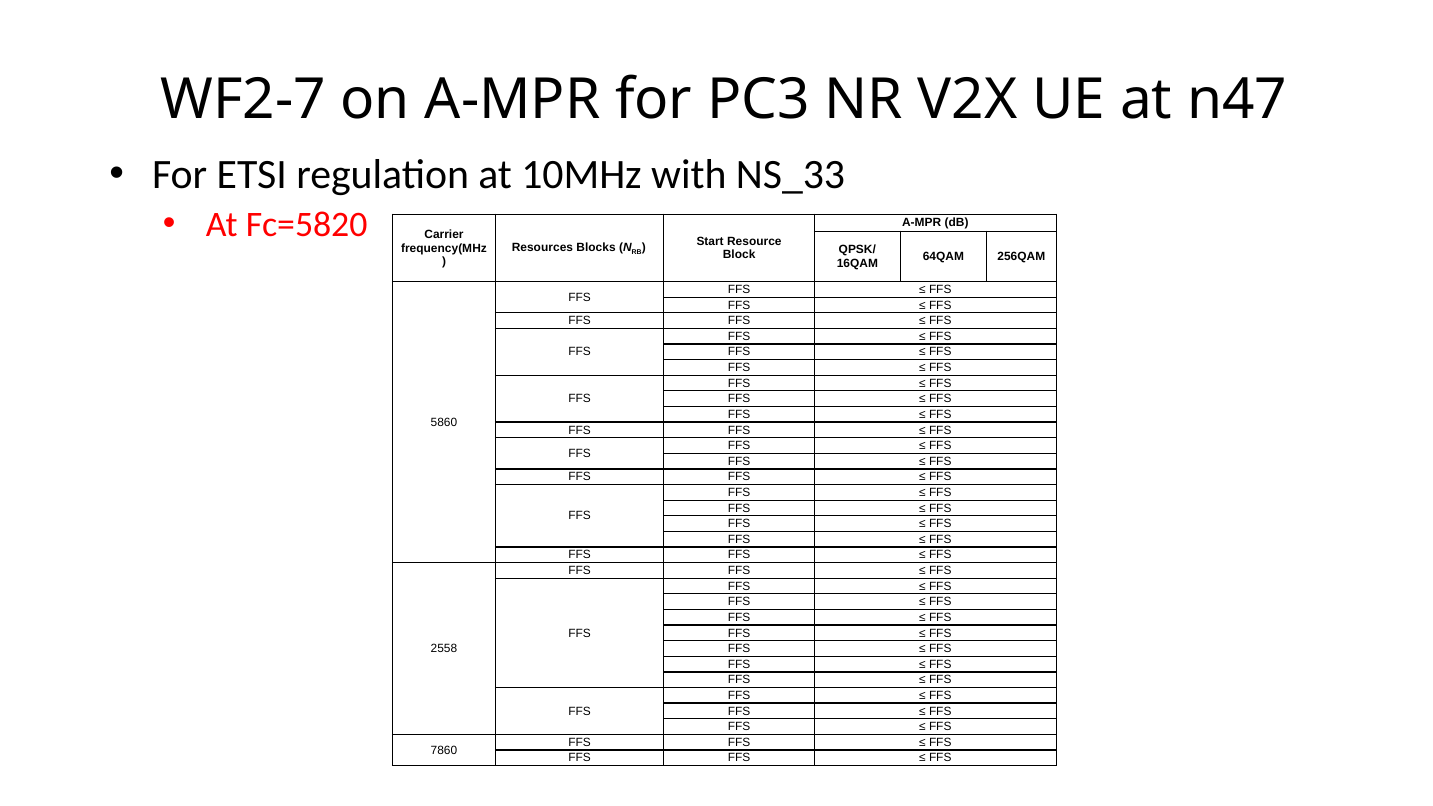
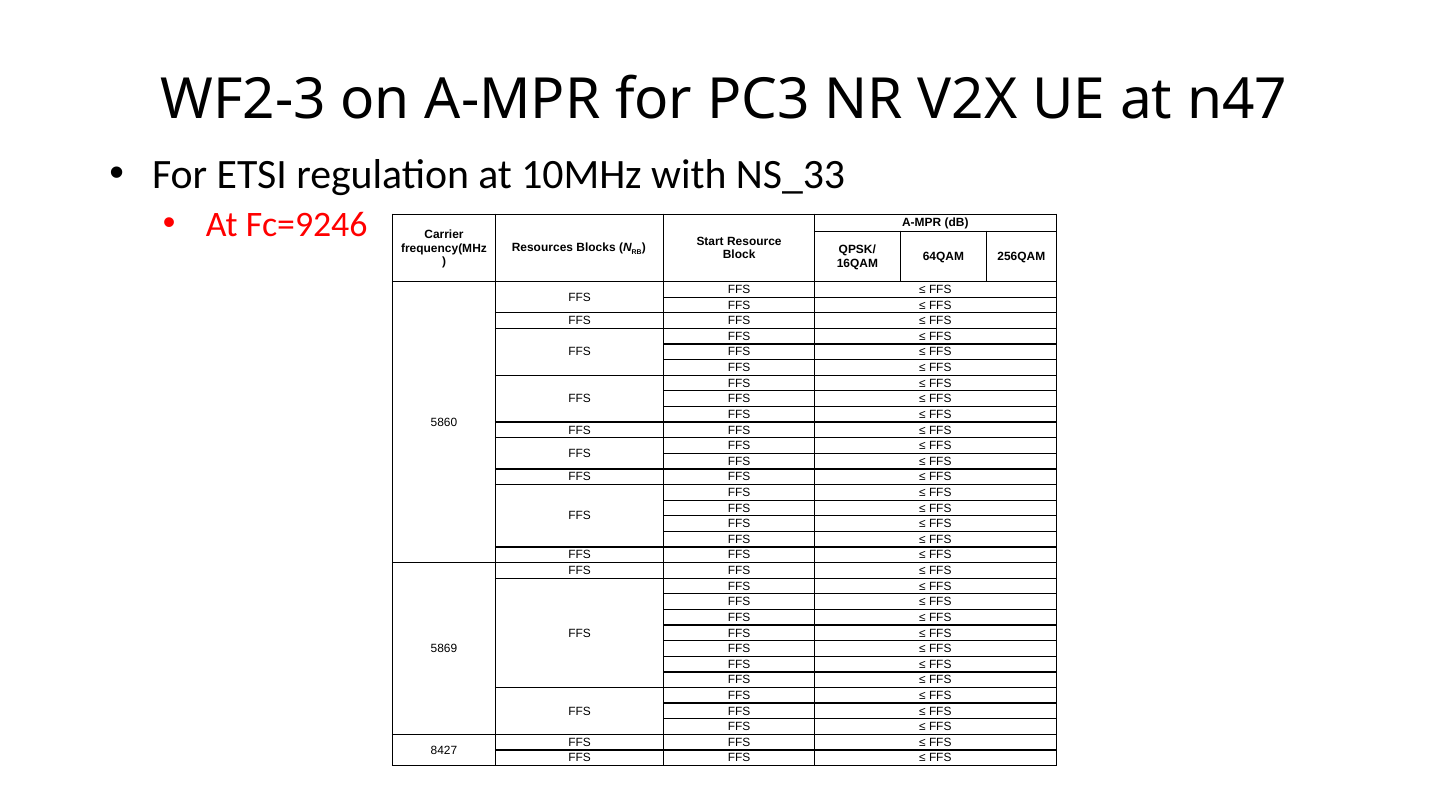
WF2-7: WF2-7 -> WF2-3
Fc=5820: Fc=5820 -> Fc=9246
2558: 2558 -> 5869
7860: 7860 -> 8427
